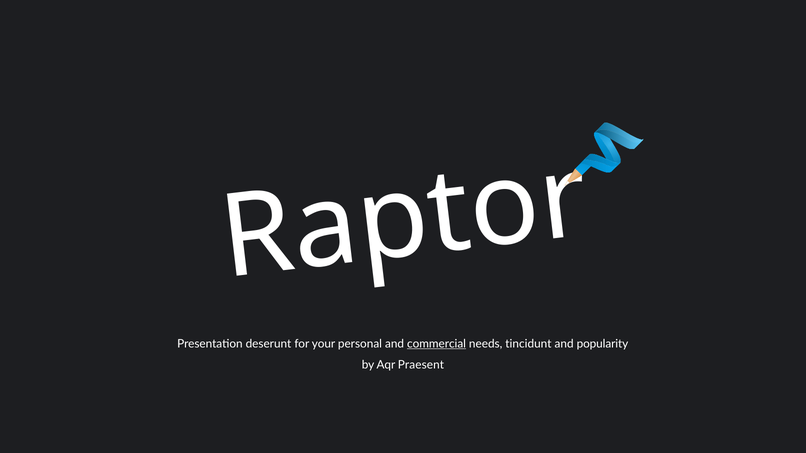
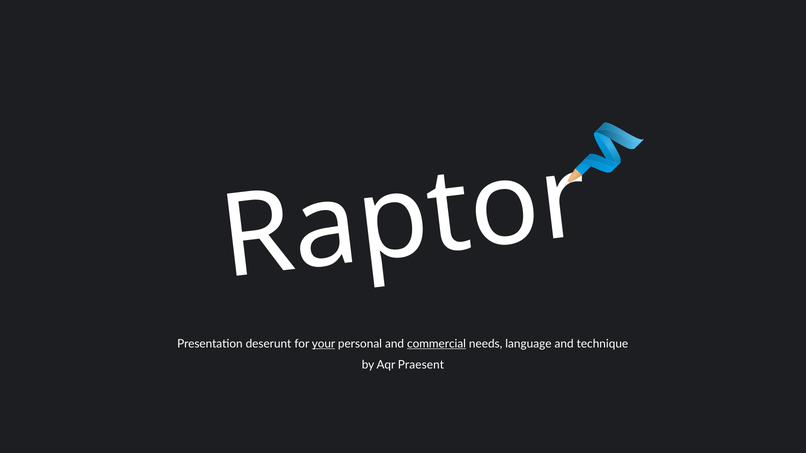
your underline: none -> present
tincidunt: tincidunt -> language
popularity: popularity -> technique
